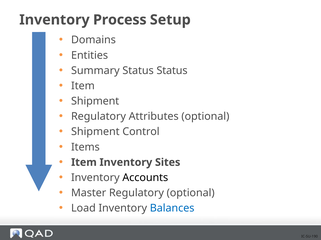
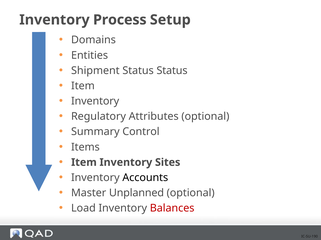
Summary: Summary -> Shipment
Shipment at (95, 101): Shipment -> Inventory
Shipment at (95, 132): Shipment -> Summary
Master Regulatory: Regulatory -> Unplanned
Balances colour: blue -> red
